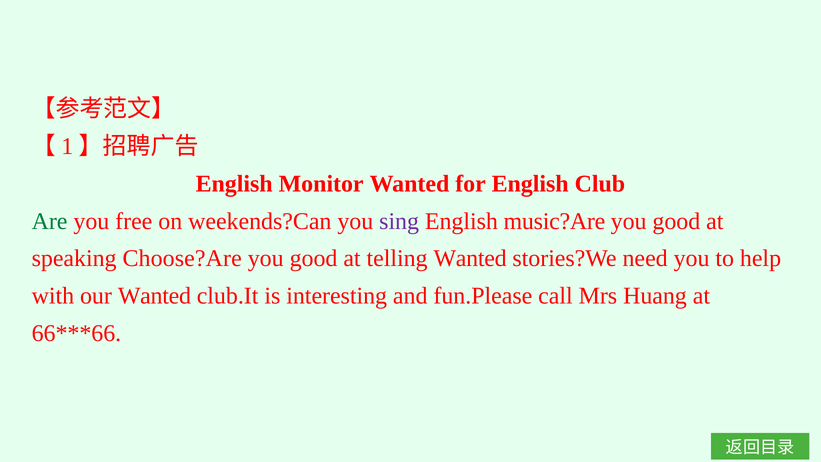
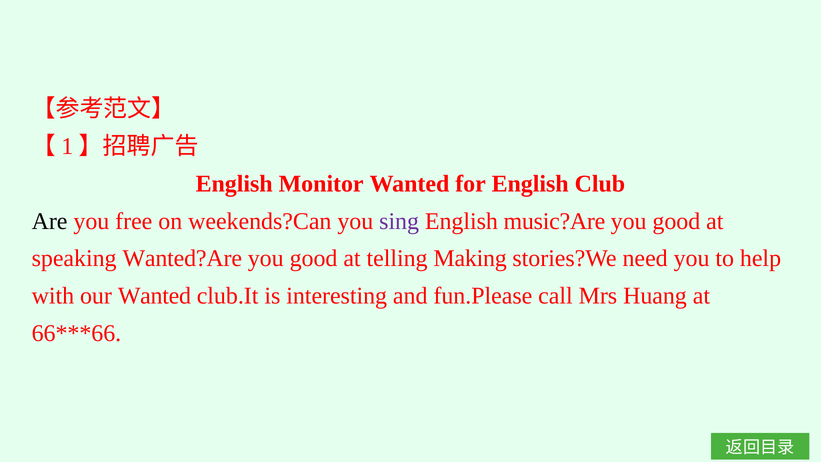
Are colour: green -> black
Choose?Are: Choose?Are -> Wanted?Are
telling Wanted: Wanted -> Making
